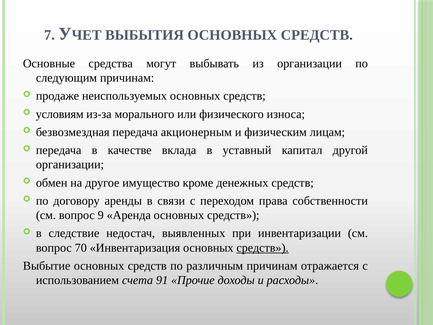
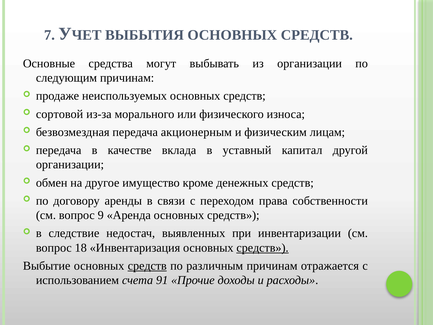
условиям: условиям -> сортовой
70: 70 -> 18
средств at (147, 266) underline: none -> present
